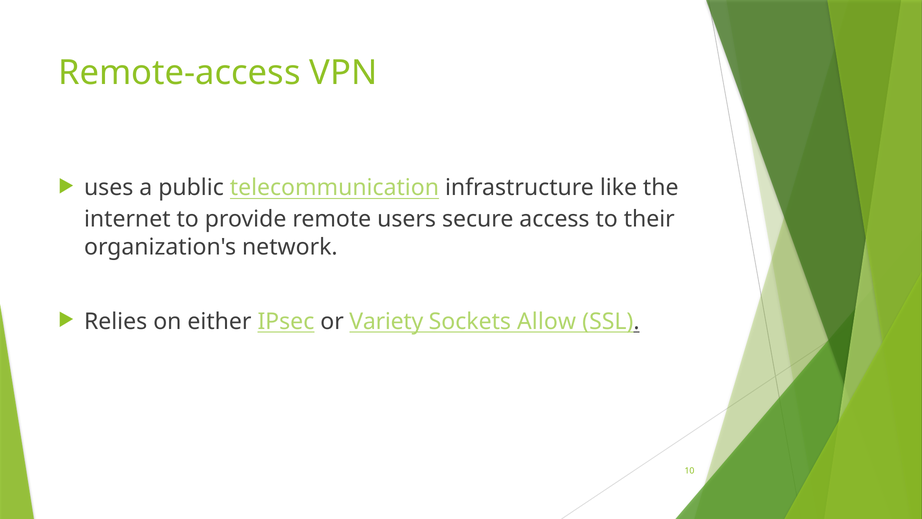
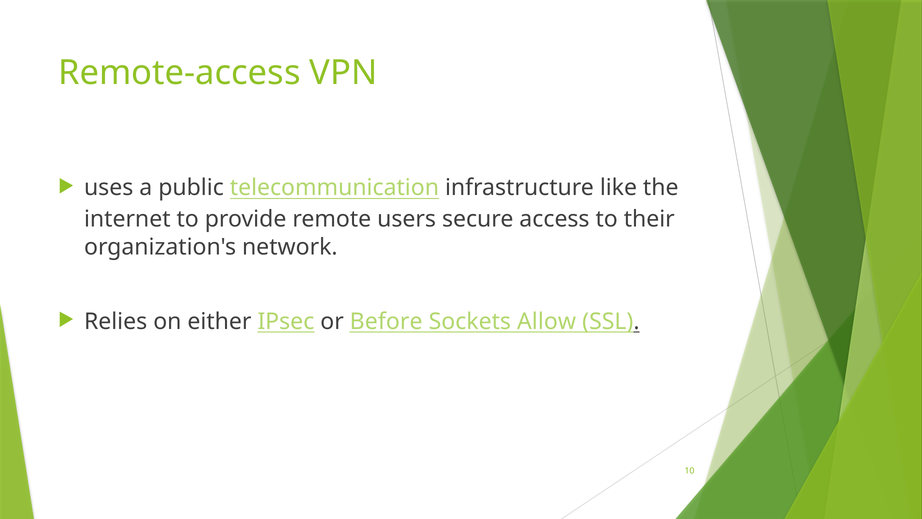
Variety: Variety -> Before
